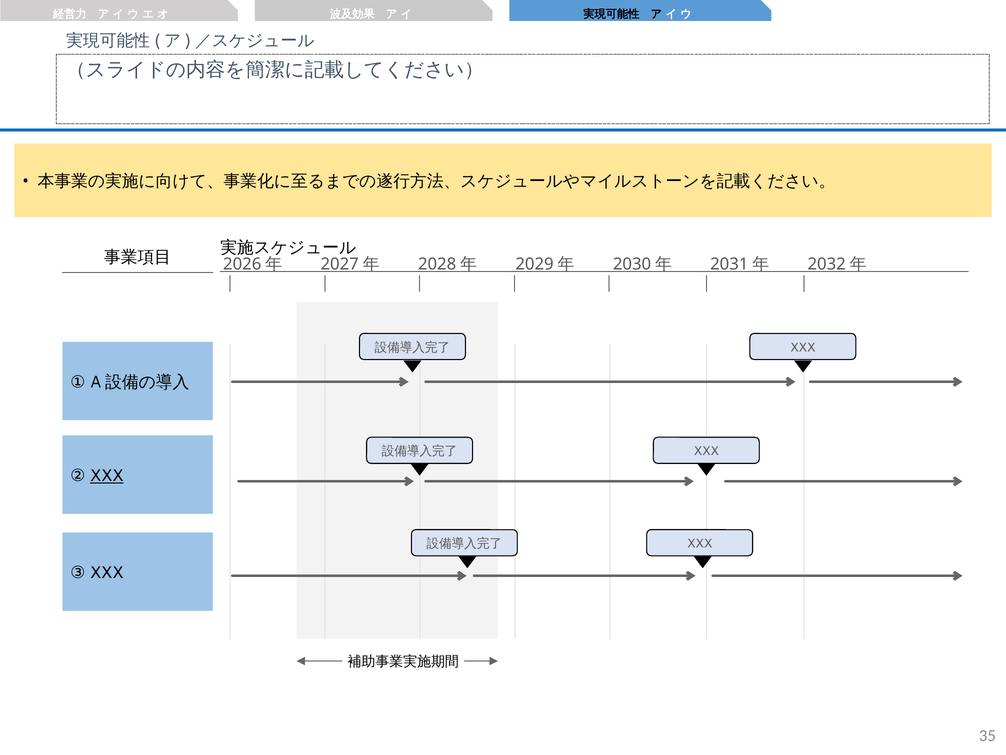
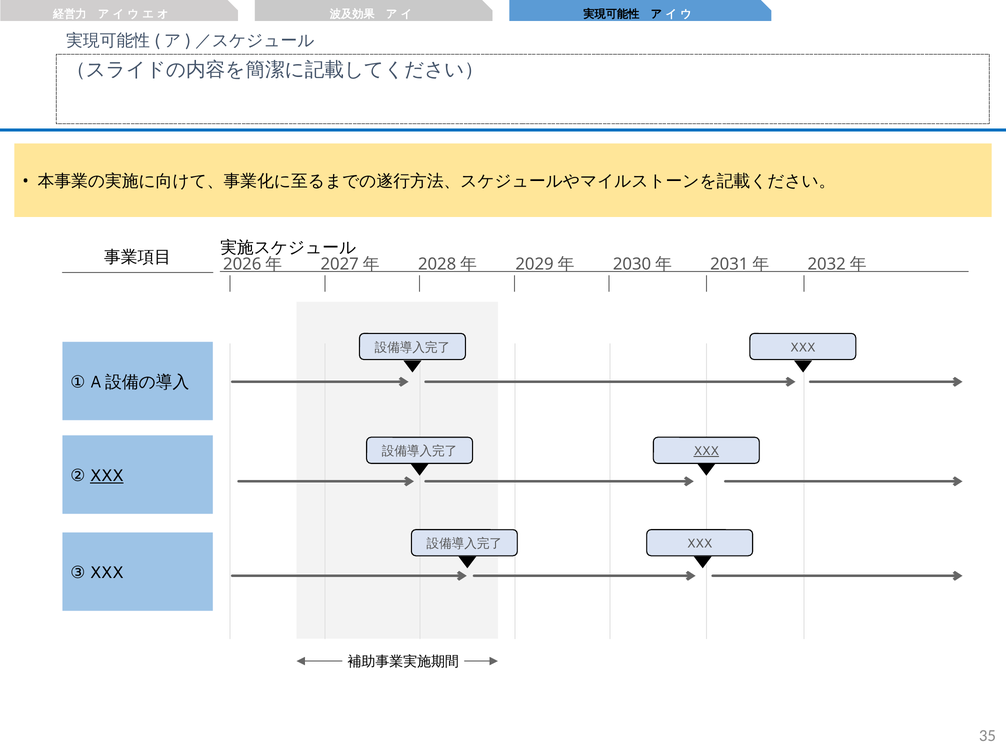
XXX at (706, 451) underline: none -> present
